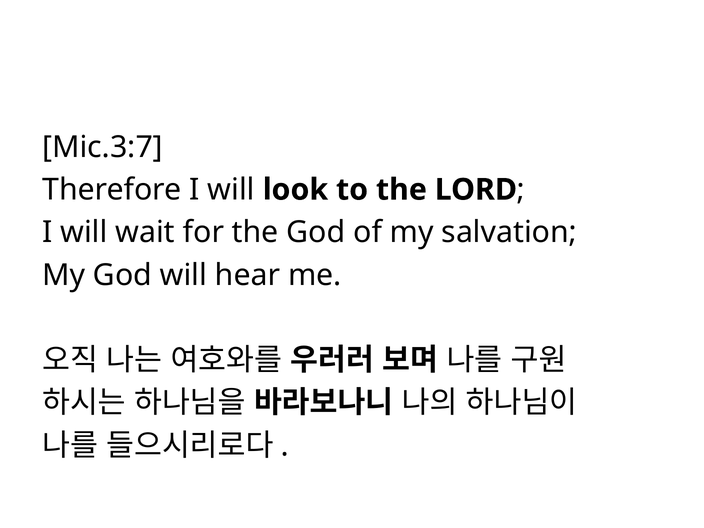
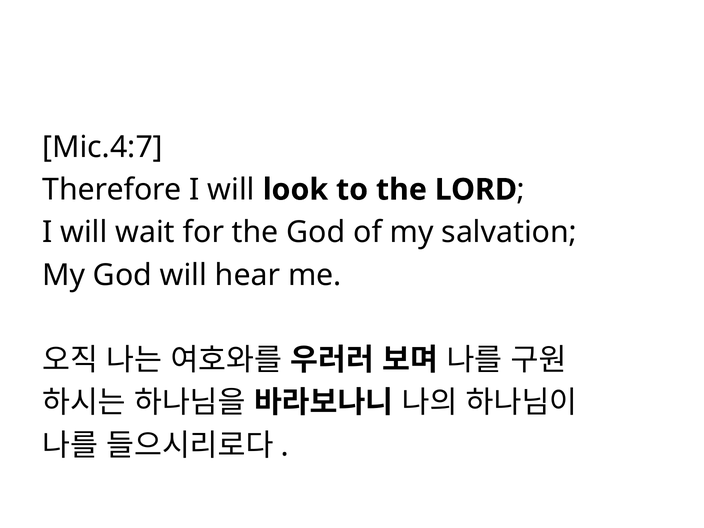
Mic.3:7: Mic.3:7 -> Mic.4:7
